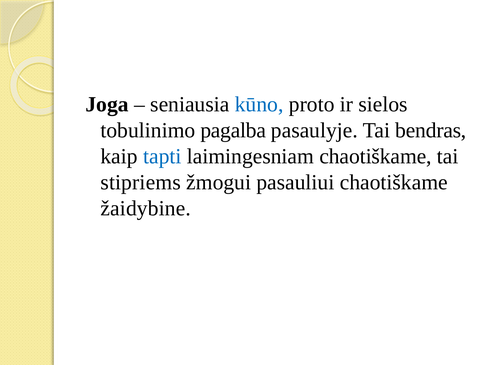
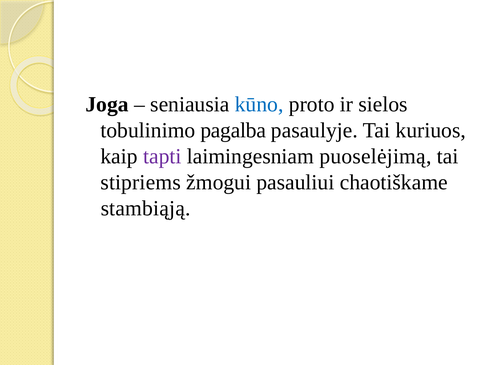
bendras: bendras -> kuriuos
tapti colour: blue -> purple
laimingesniam chaotiškame: chaotiškame -> puoselėjimą
žaidybine: žaidybine -> stambiąją
